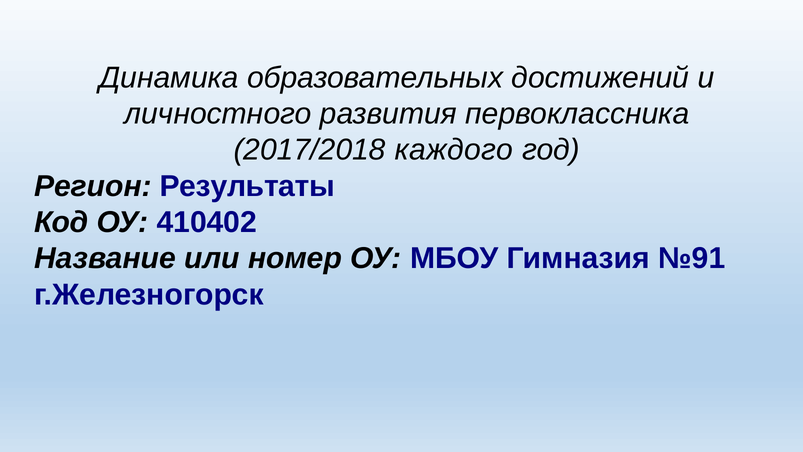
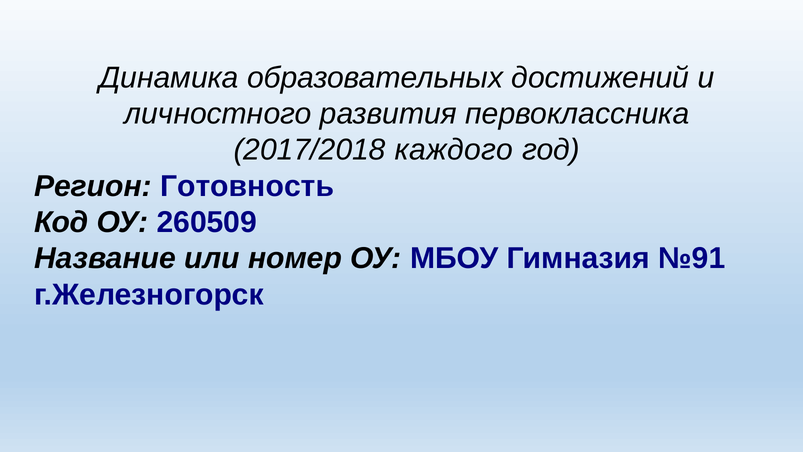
Результаты: Результаты -> Готовность
410402: 410402 -> 260509
